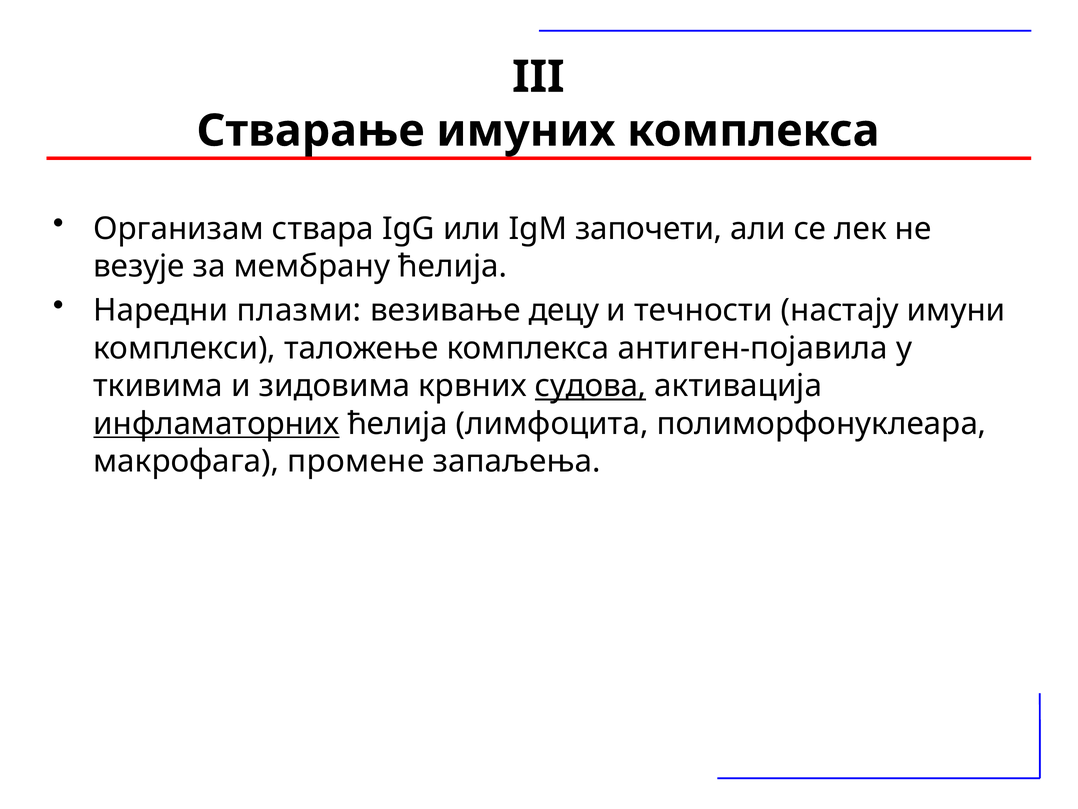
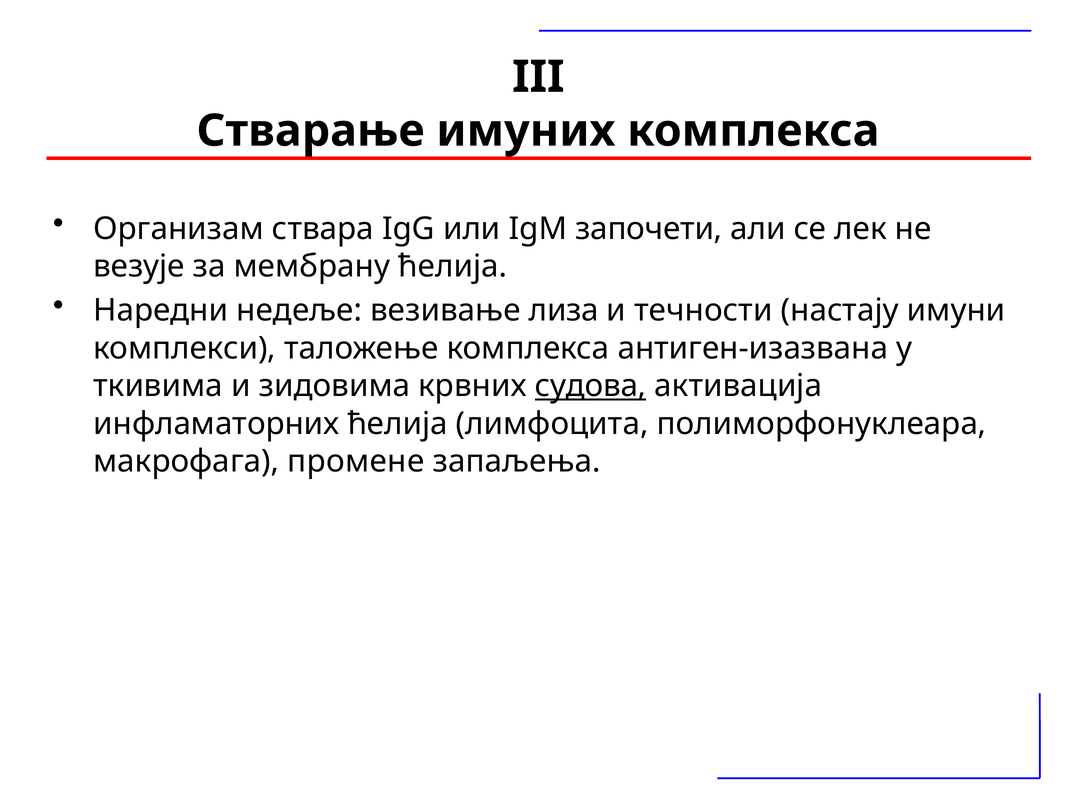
плазми: плазми -> недеље
децу: децу -> лиза
антиген-појавила: антиген-појавила -> антиген-изазвана
инфламаторних underline: present -> none
